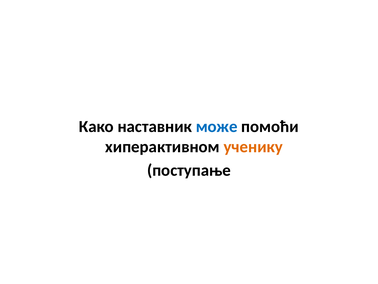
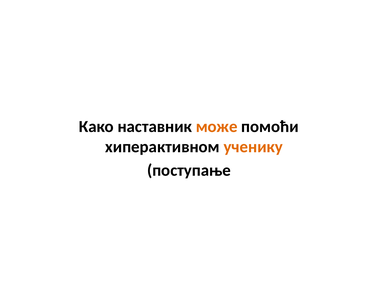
може colour: blue -> orange
